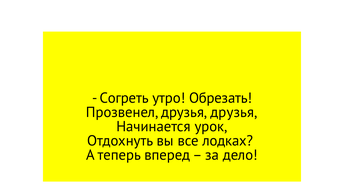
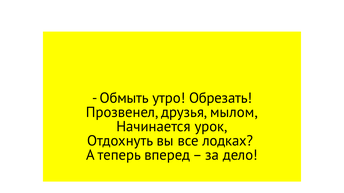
Согреть: Согреть -> Обмыть
друзья друзья: друзья -> мылом
